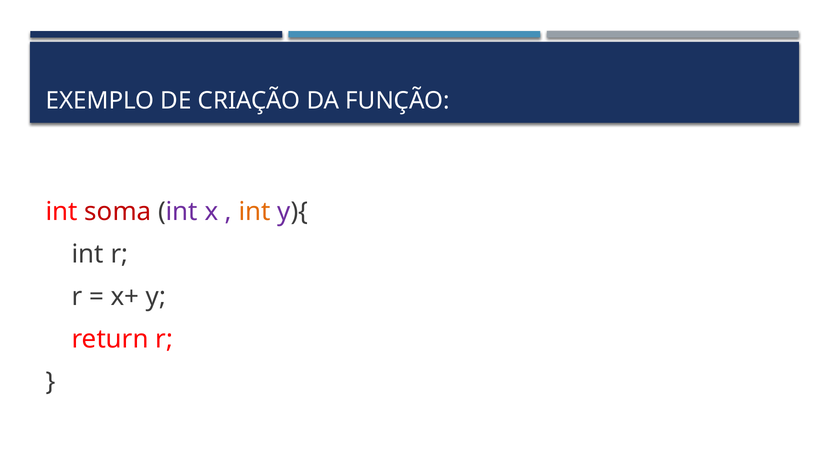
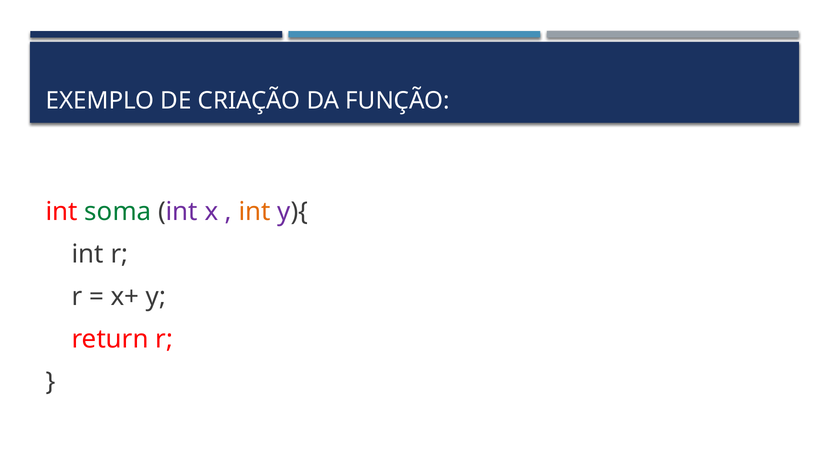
soma colour: red -> green
